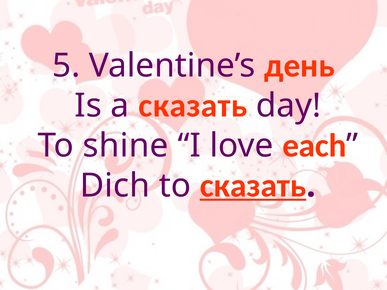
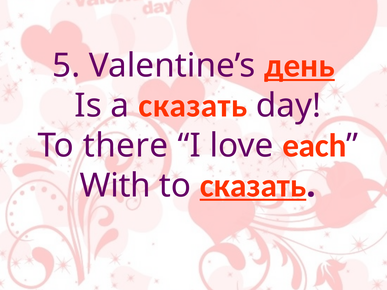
день underline: none -> present
shine: shine -> there
Dich: Dich -> With
